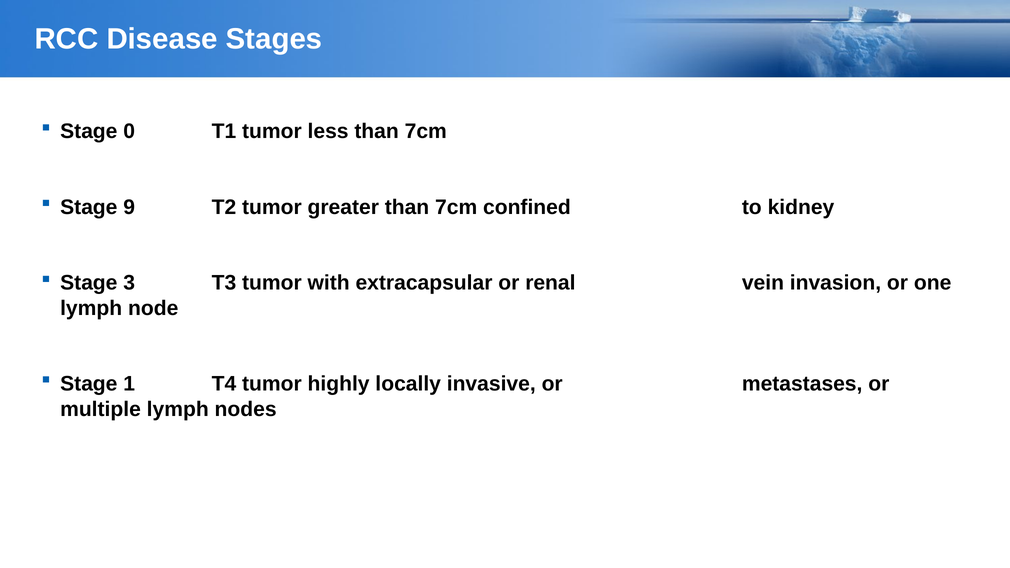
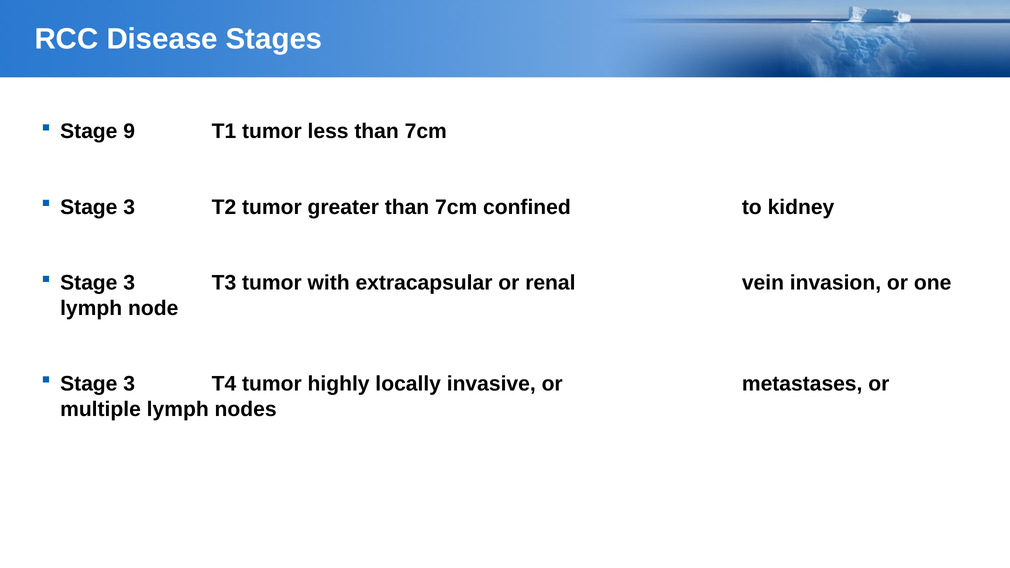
0: 0 -> 9
9 at (129, 207): 9 -> 3
1 at (129, 384): 1 -> 3
